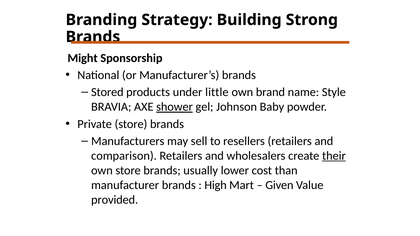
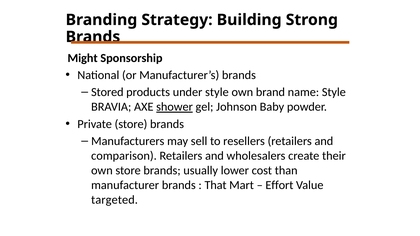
under little: little -> style
their underline: present -> none
High: High -> That
Given: Given -> Effort
provided: provided -> targeted
